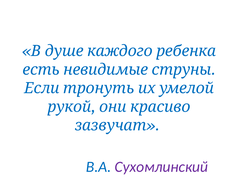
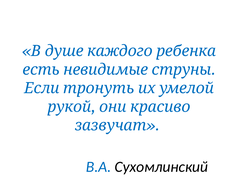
Сухомлинский colour: purple -> black
